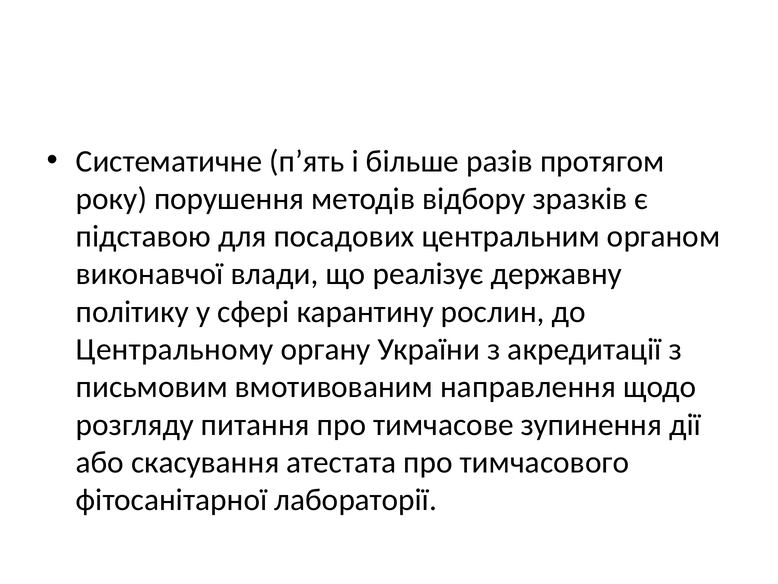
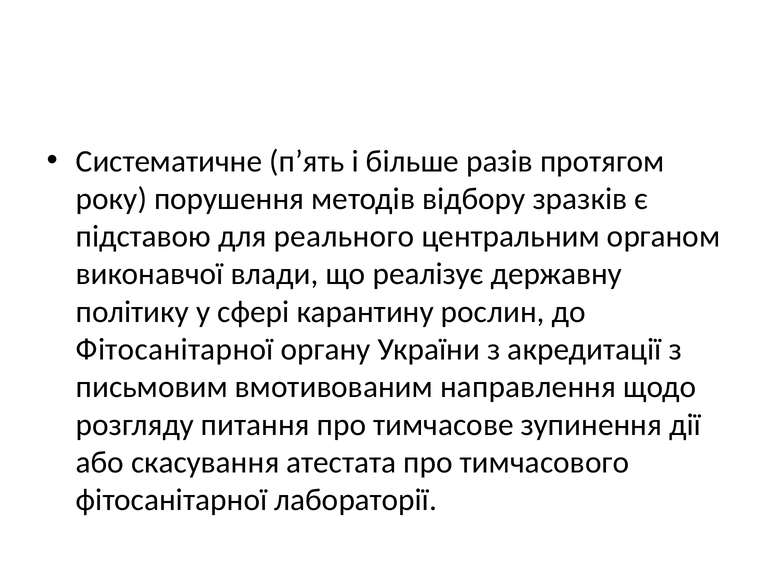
посадових: посадових -> реального
Центральному at (175, 349): Центральному -> Фітосанітарної
